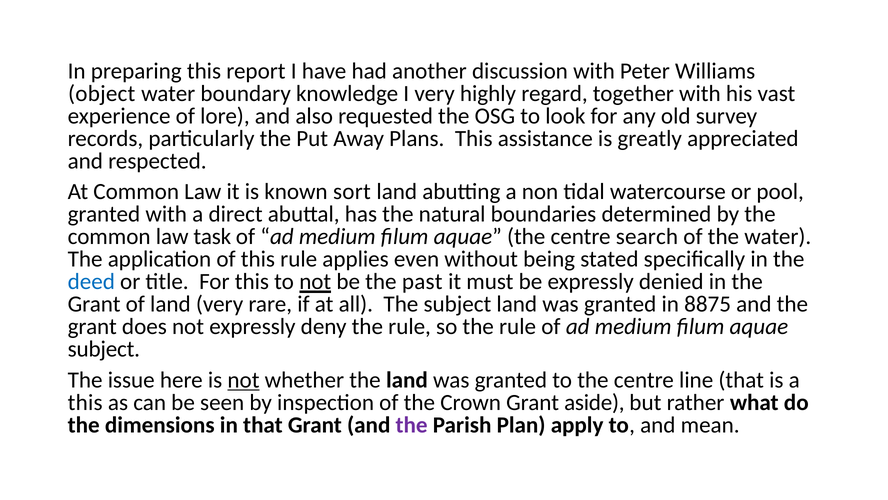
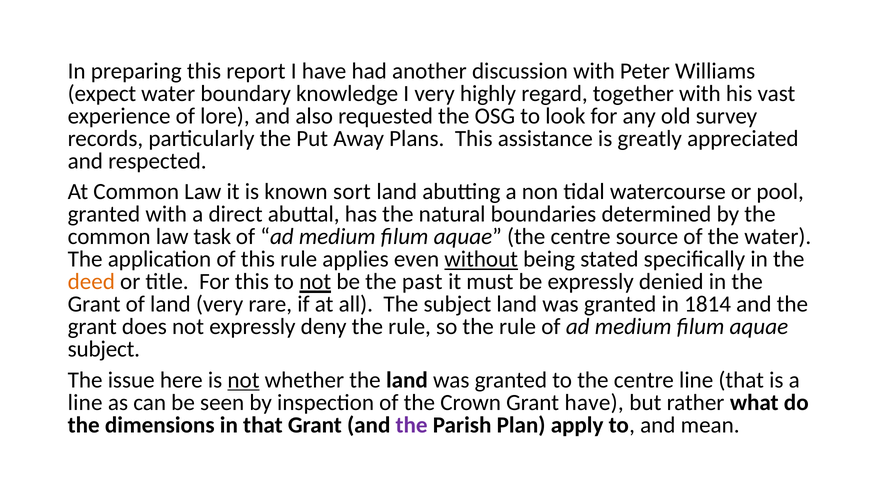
object: object -> expect
search: search -> source
without underline: none -> present
deed colour: blue -> orange
8875: 8875 -> 1814
this at (85, 402): this -> line
Grant aside: aside -> have
